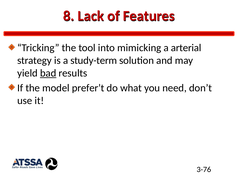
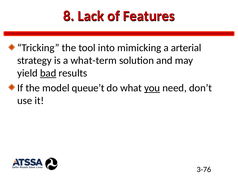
study-term: study-term -> what-term
prefer’t: prefer’t -> queue’t
you underline: none -> present
